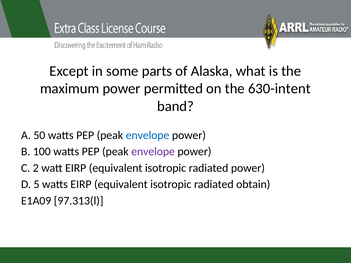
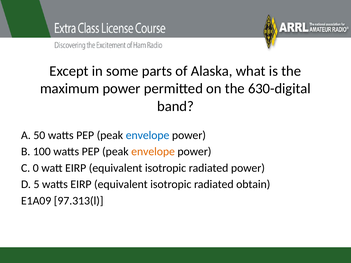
630-intent: 630-intent -> 630-digital
envelope at (153, 152) colour: purple -> orange
2: 2 -> 0
